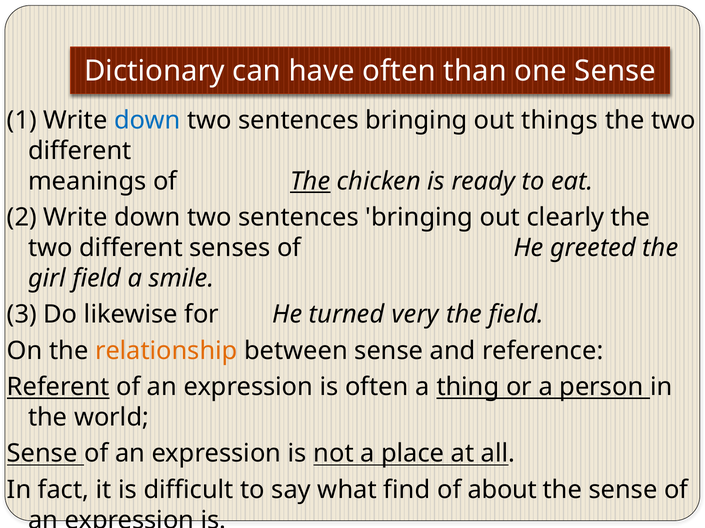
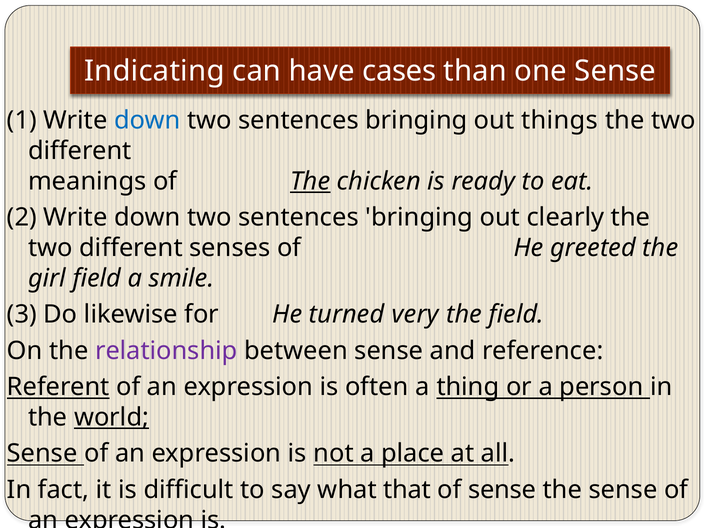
Dictionary: Dictionary -> Indicating
have often: often -> cases
relationship colour: orange -> purple
world underline: none -> present
find: find -> that
of about: about -> sense
